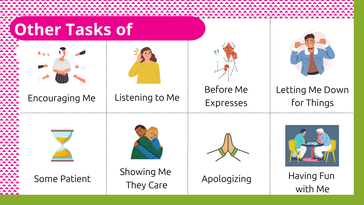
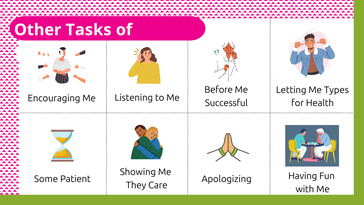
Down: Down -> Types
Expresses: Expresses -> Successful
Things: Things -> Health
